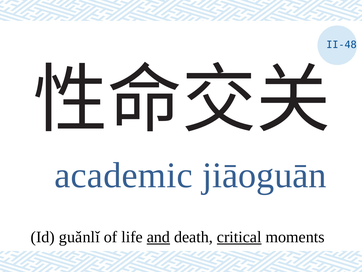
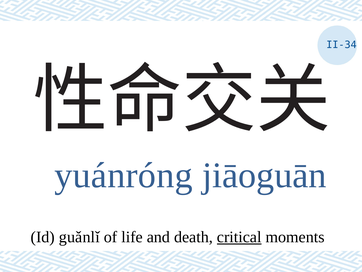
II-48: II-48 -> II-34
academic: academic -> yuánróng
and underline: present -> none
